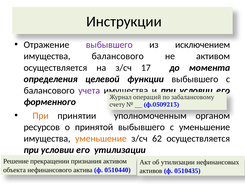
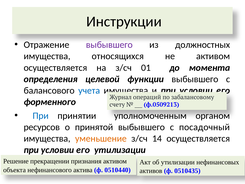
исключением: исключением -> должностных
имущества балансового: балансового -> относящихся
17: 17 -> 01
учета colour: purple -> blue
При at (41, 116) colour: orange -> blue
с уменьшение: уменьшение -> посадочный
62: 62 -> 14
